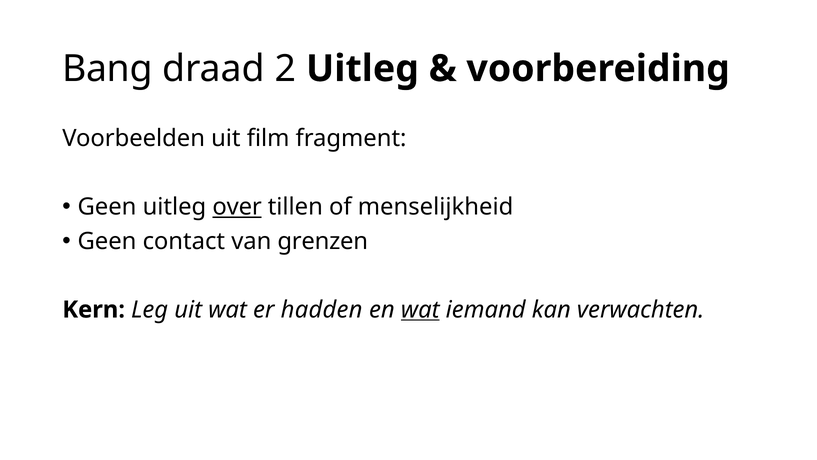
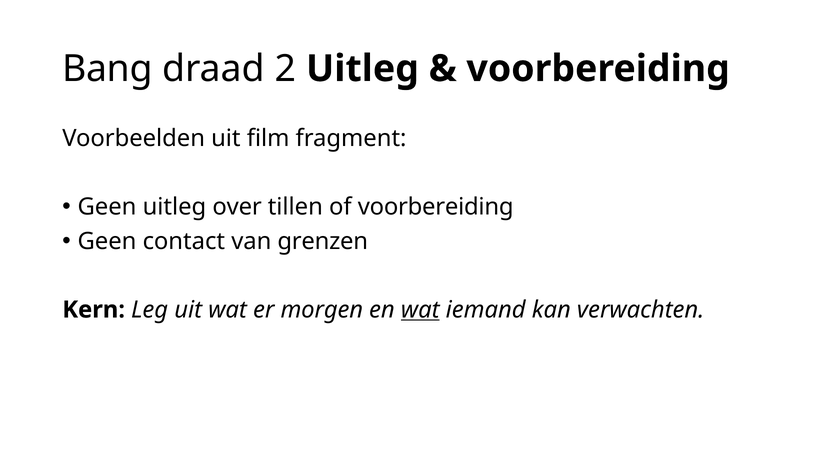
over underline: present -> none
of menselijkheid: menselijkheid -> voorbereiding
hadden: hadden -> morgen
